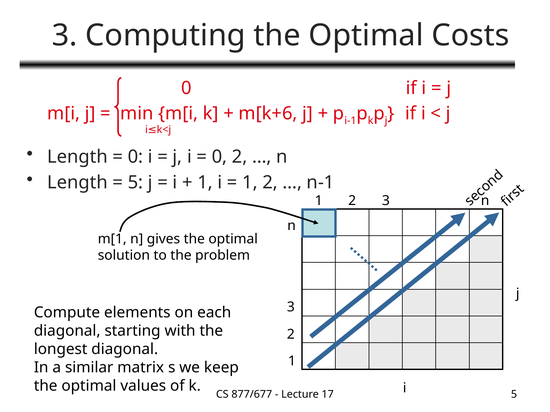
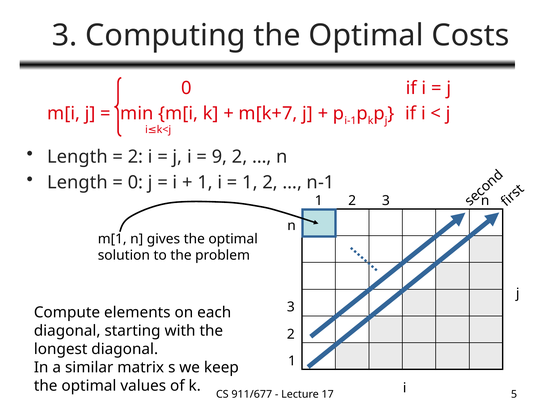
m[k+6: m[k+6 -> m[k+7
0 at (135, 157): 0 -> 2
0 at (219, 157): 0 -> 9
5 at (135, 183): 5 -> 0
877/677: 877/677 -> 911/677
